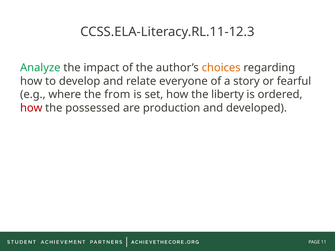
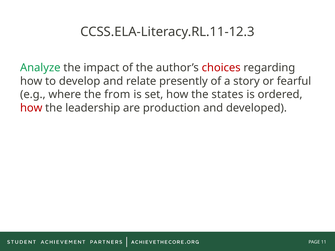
choices colour: orange -> red
everyone: everyone -> presently
liberty: liberty -> states
possessed: possessed -> leadership
